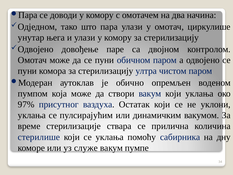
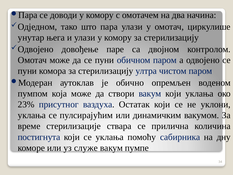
97%: 97% -> 23%
стерилише: стерилише -> постигнута
